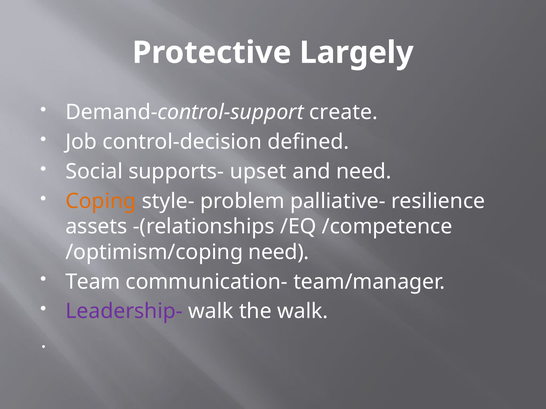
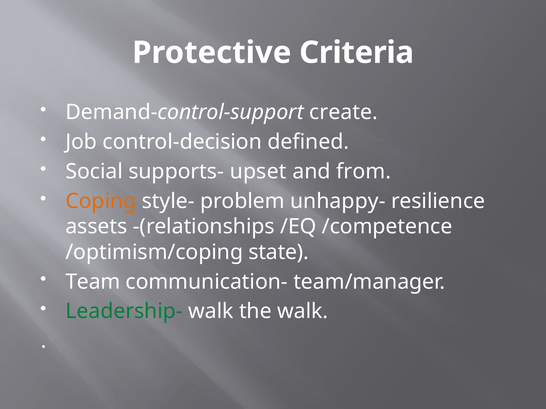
Largely: Largely -> Criteria
and need: need -> from
palliative-: palliative- -> unhappy-
/optimism/coping need: need -> state
Leadership- colour: purple -> green
